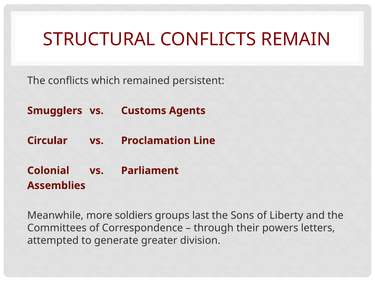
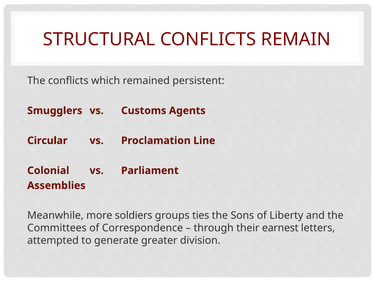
last: last -> ties
powers: powers -> earnest
